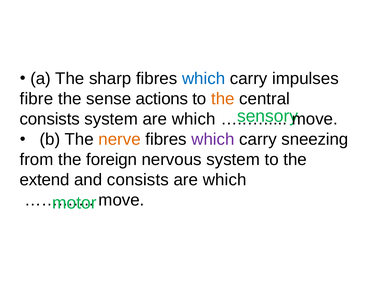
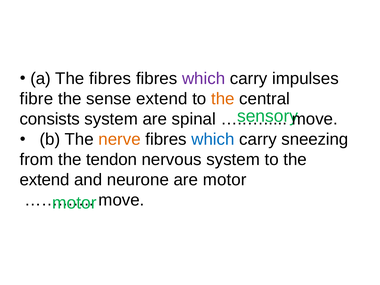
The sharp: sharp -> fibres
which at (204, 78) colour: blue -> purple
sense actions: actions -> extend
system are which: which -> spinal
which at (213, 139) colour: purple -> blue
foreign: foreign -> tendon
and consists: consists -> neurone
which at (225, 180): which -> motor
